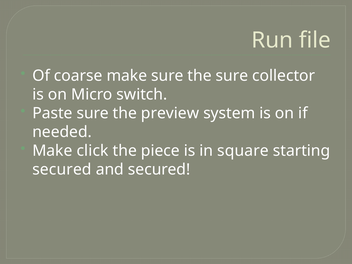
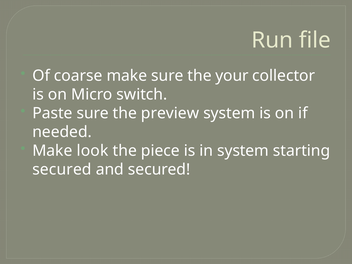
the sure: sure -> your
click: click -> look
in square: square -> system
